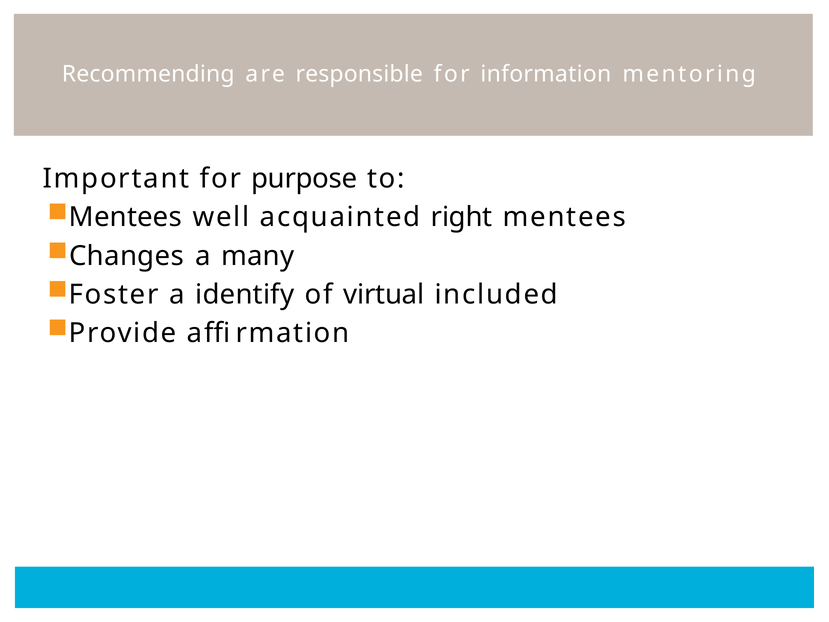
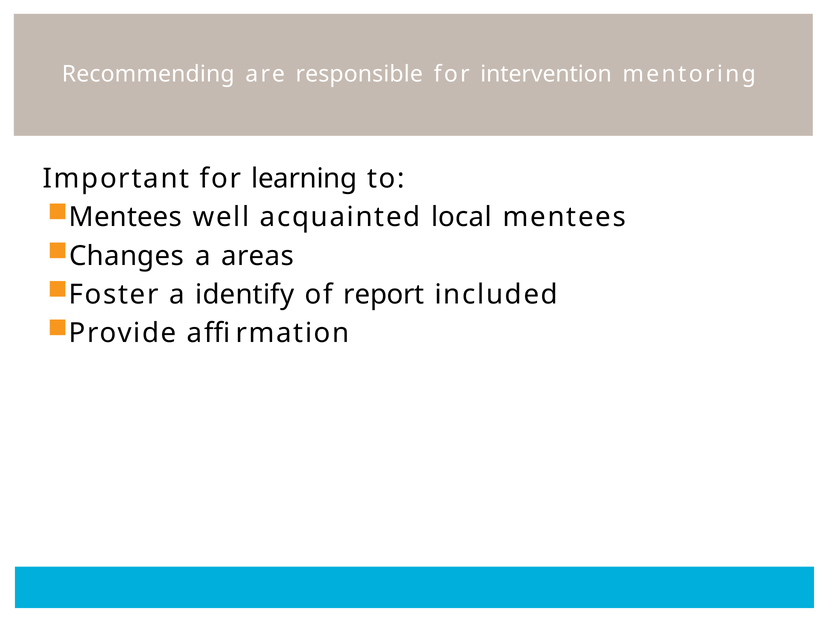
information: information -> intervention
purpose: purpose -> learning
right: right -> local
many: many -> areas
virtual: virtual -> report
